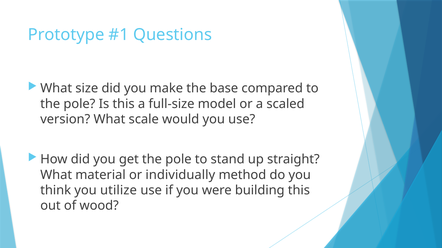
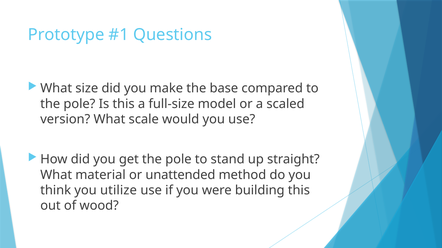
individually: individually -> unattended
